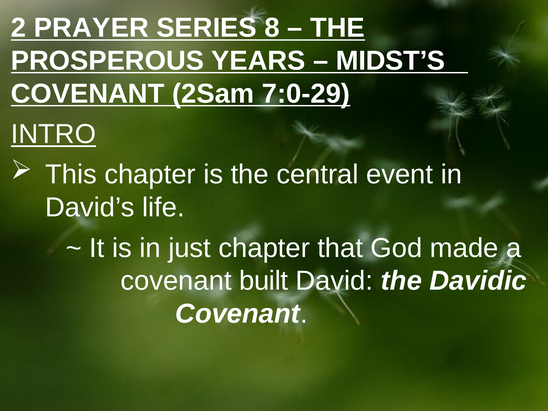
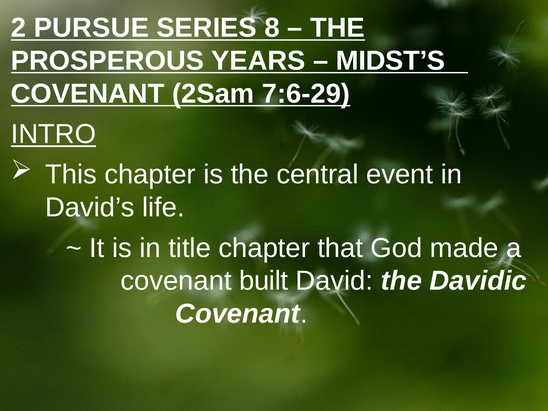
PRAYER: PRAYER -> PURSUE
7:0-29: 7:0-29 -> 7:6-29
just: just -> title
